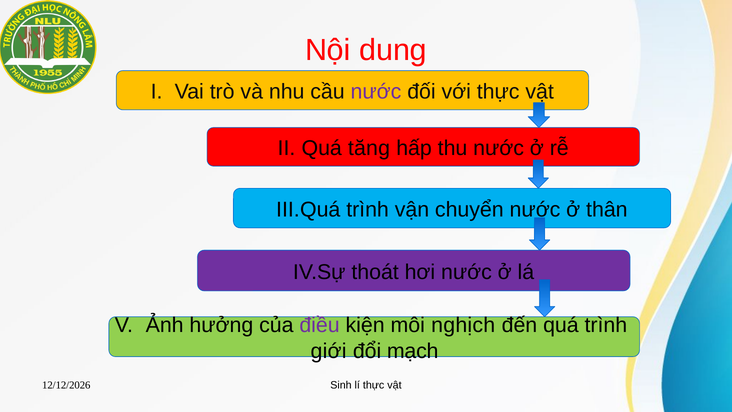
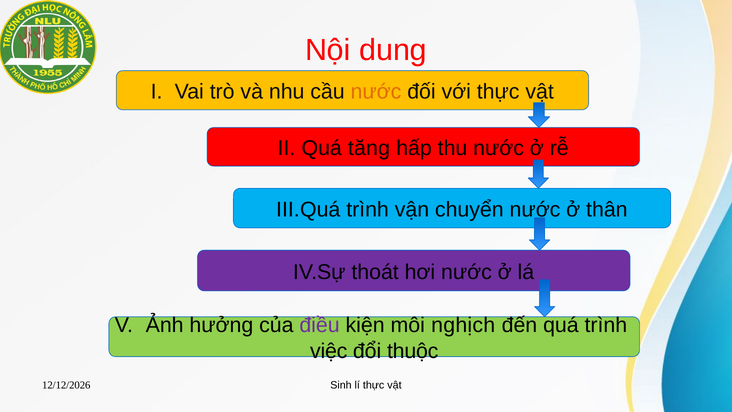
nước at (376, 92) colour: purple -> orange
giới: giới -> việc
mạch: mạch -> thuộc
